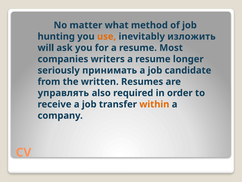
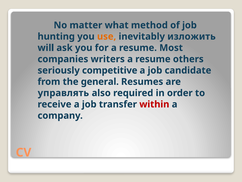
longer: longer -> others
принимать: принимать -> competitive
written: written -> general
within colour: orange -> red
